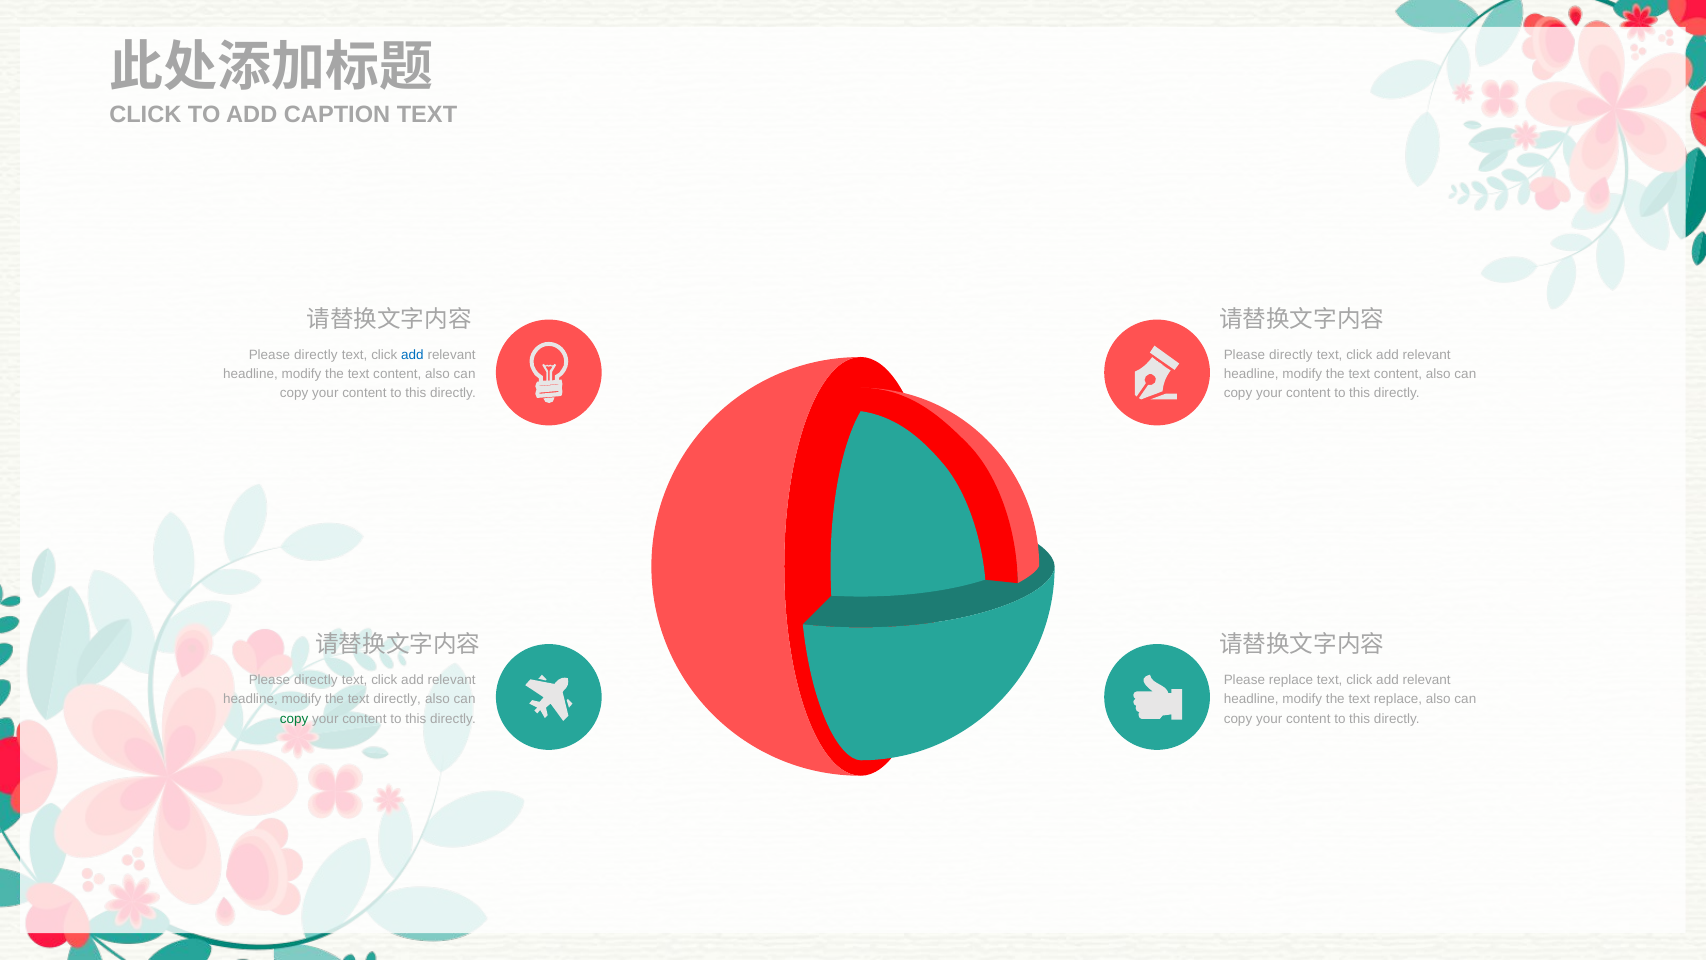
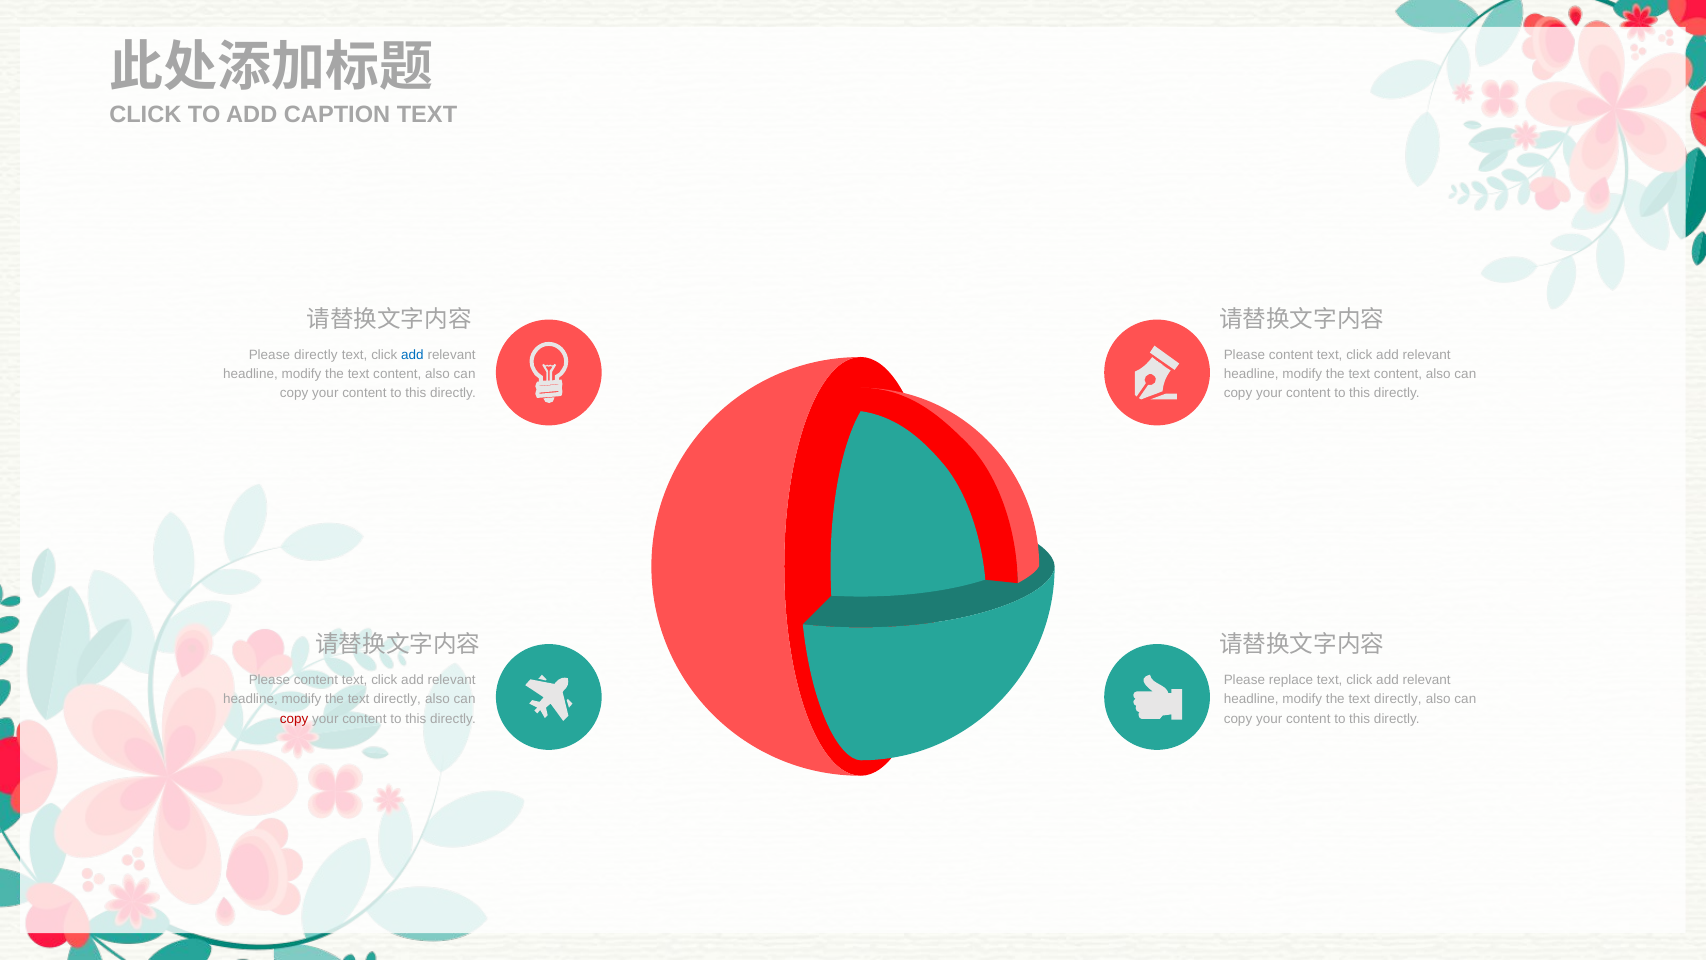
directly at (1291, 355): directly -> content
directly at (316, 680): directly -> content
replace at (1398, 699): replace -> directly
copy at (294, 718) colour: green -> red
